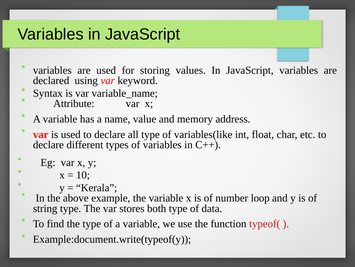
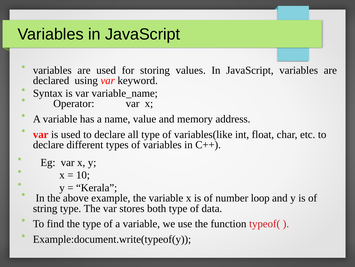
Attribute: Attribute -> Operator
